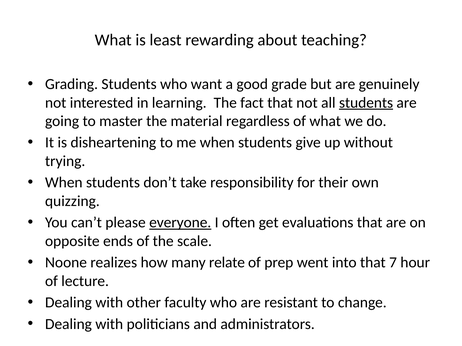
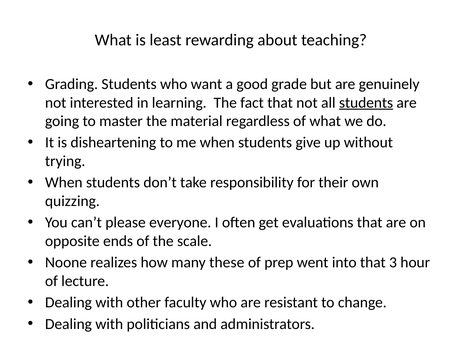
everyone underline: present -> none
relate: relate -> these
7: 7 -> 3
